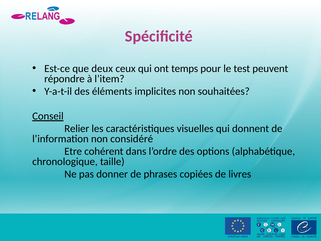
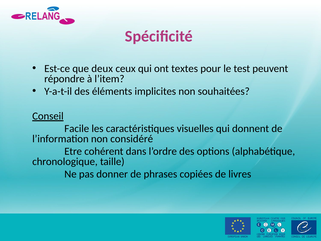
temps: temps -> textes
Relier: Relier -> Facile
